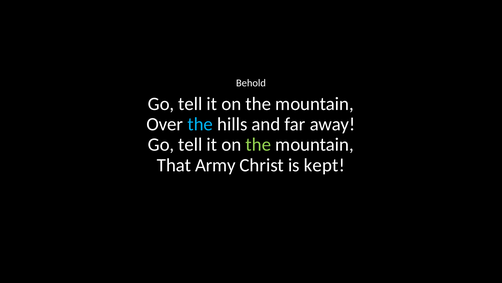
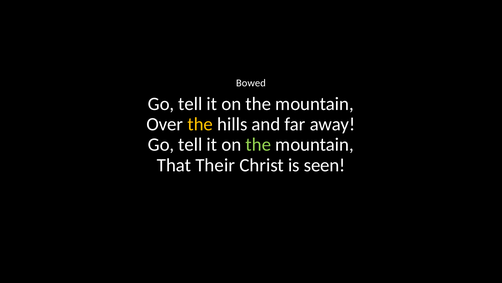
Behold: Behold -> Bowed
the at (200, 124) colour: light blue -> yellow
Army: Army -> Their
kept: kept -> seen
